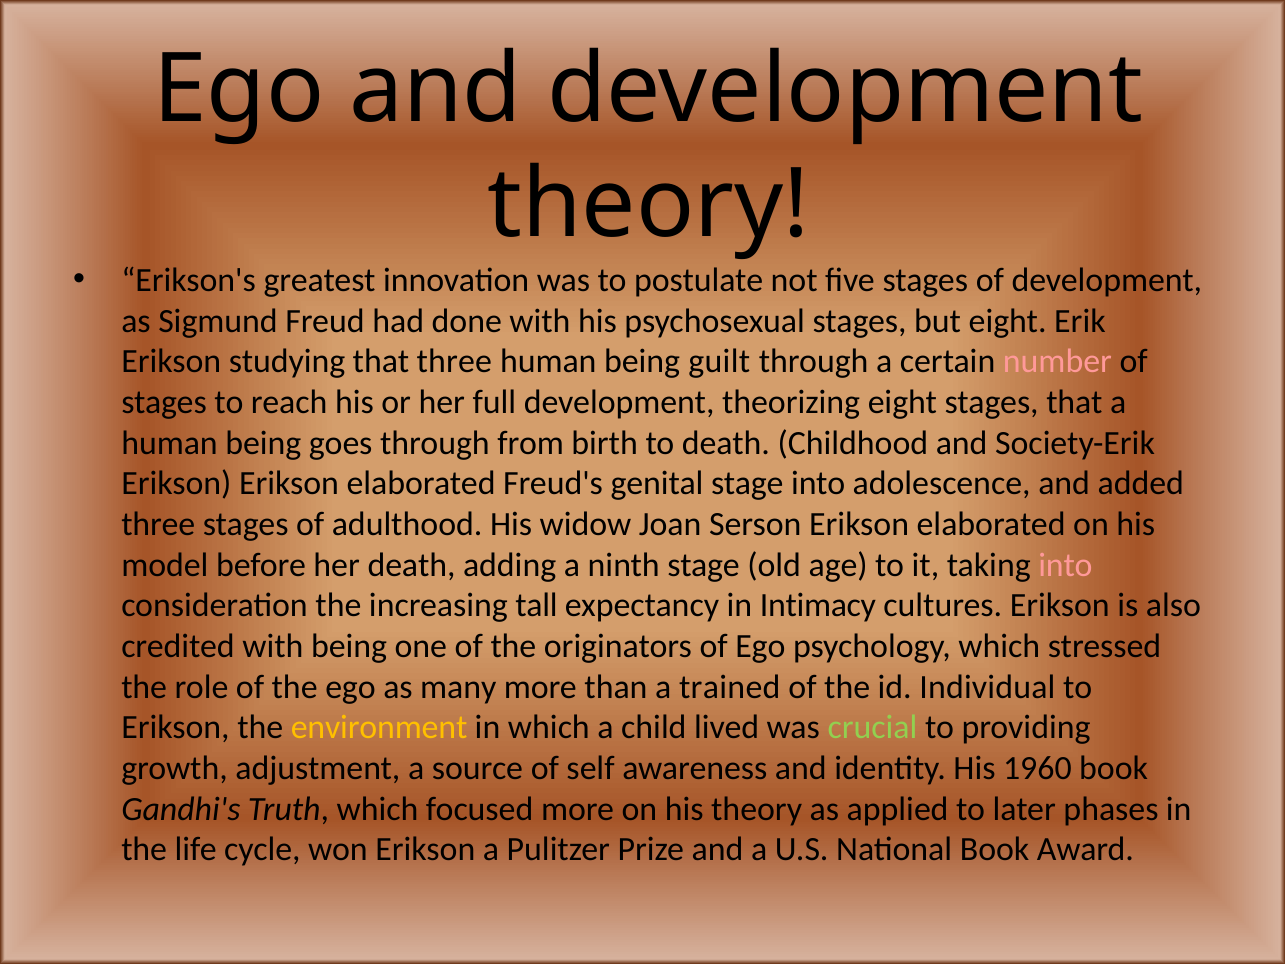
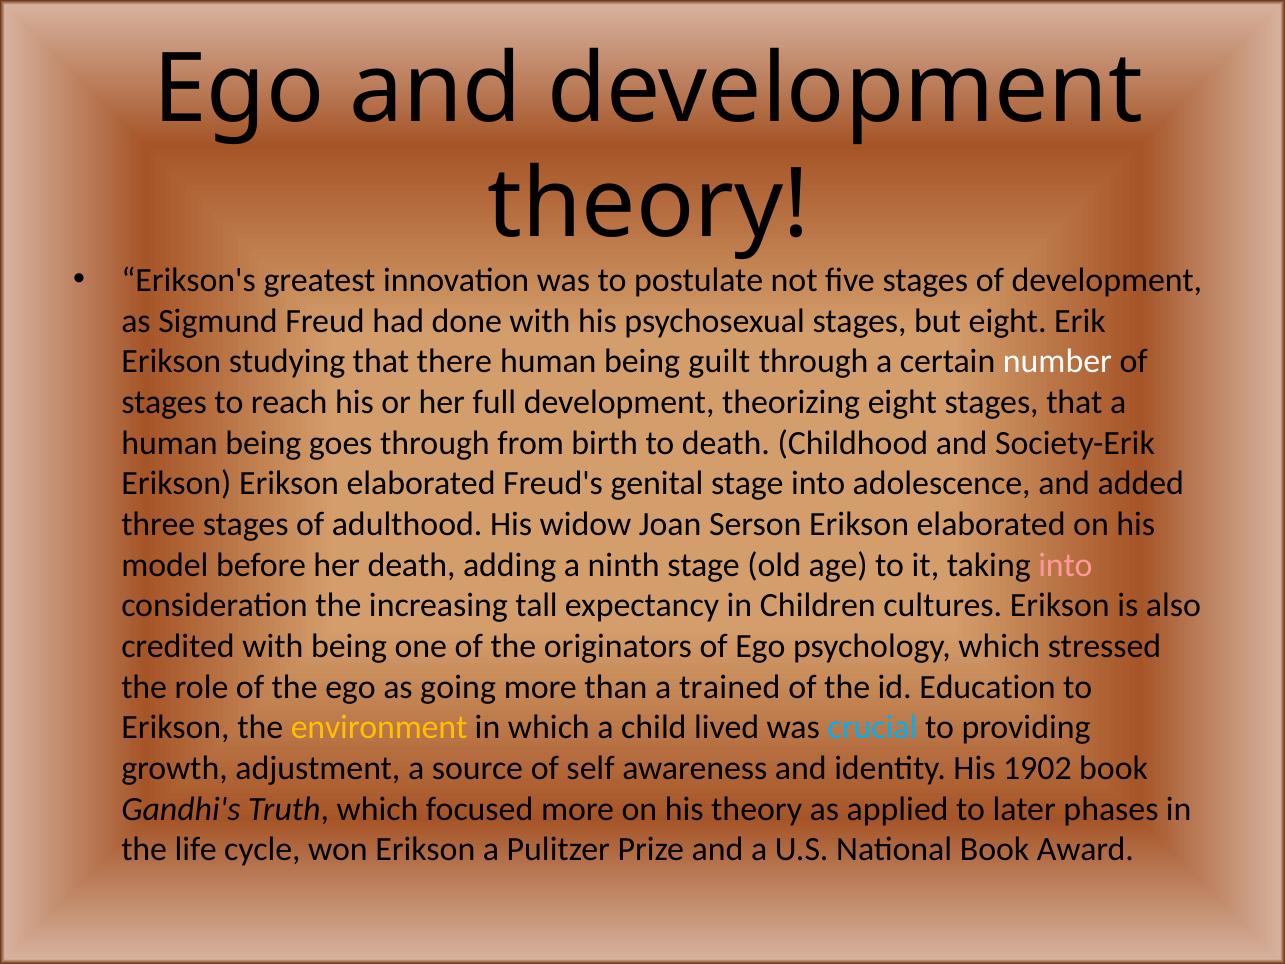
that three: three -> there
number colour: pink -> white
Intimacy: Intimacy -> Children
many: many -> going
Individual: Individual -> Education
crucial colour: light green -> light blue
1960: 1960 -> 1902
